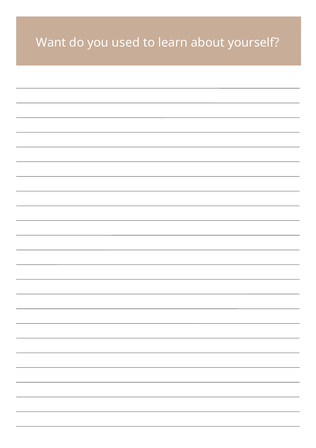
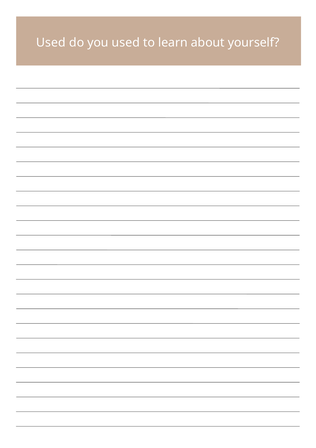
Want at (51, 42): Want -> Used
